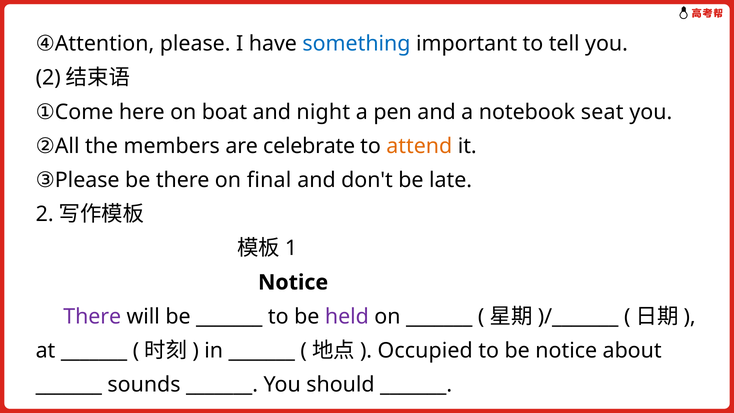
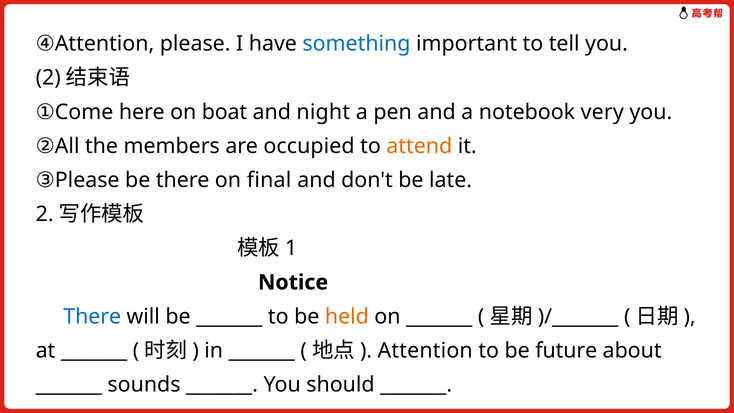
seat: seat -> very
celebrate: celebrate -> occupied
There at (92, 316) colour: purple -> blue
held colour: purple -> orange
Occupied at (425, 351): Occupied -> Attention
be notice: notice -> future
